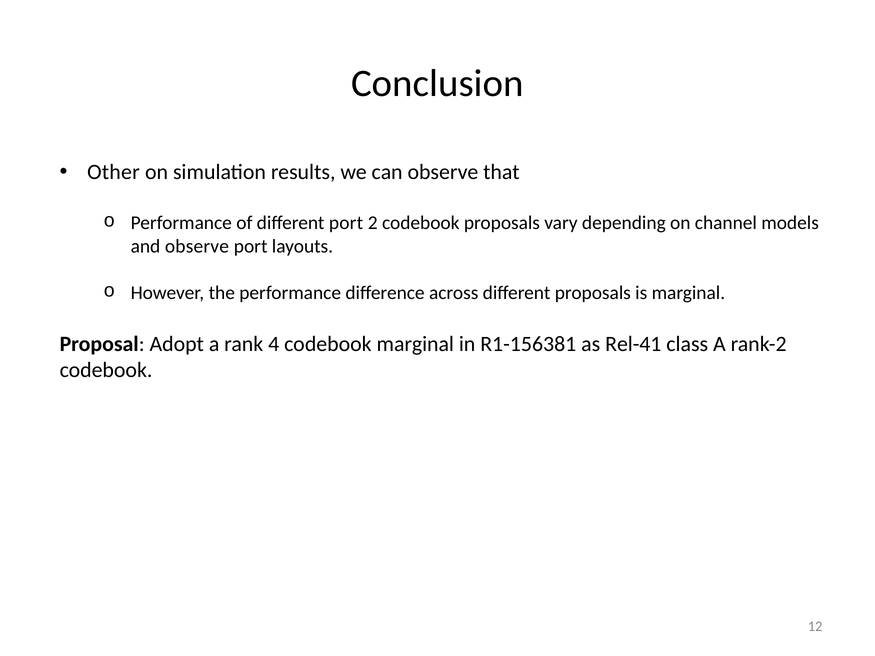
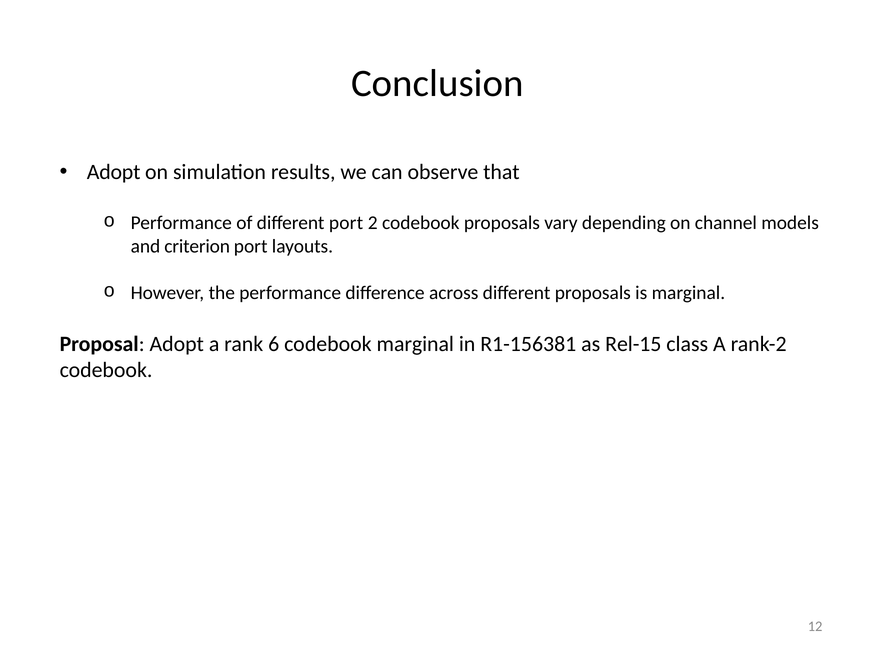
Other at (113, 172): Other -> Adopt
and observe: observe -> criterion
4: 4 -> 6
Rel-41: Rel-41 -> Rel-15
